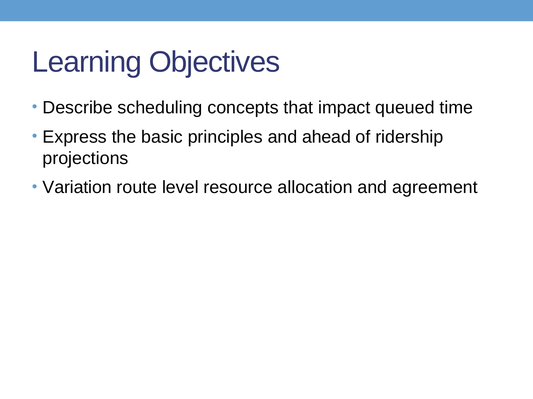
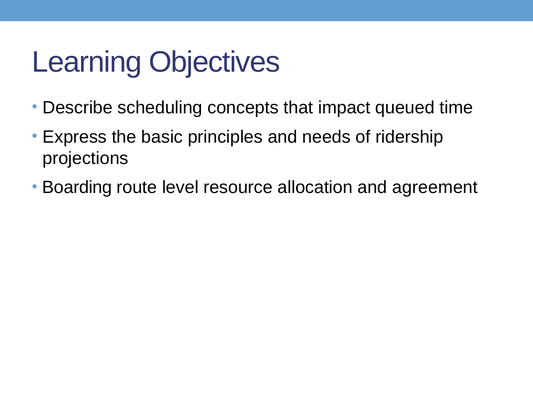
ahead: ahead -> needs
Variation: Variation -> Boarding
